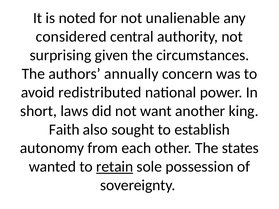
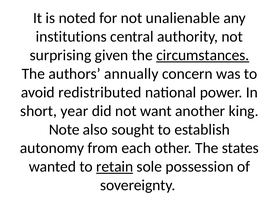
considered: considered -> institutions
circumstances underline: none -> present
laws: laws -> year
Faith: Faith -> Note
